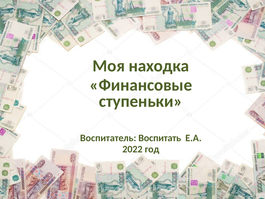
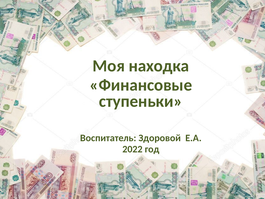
Воспитать: Воспитать -> Здоровой
